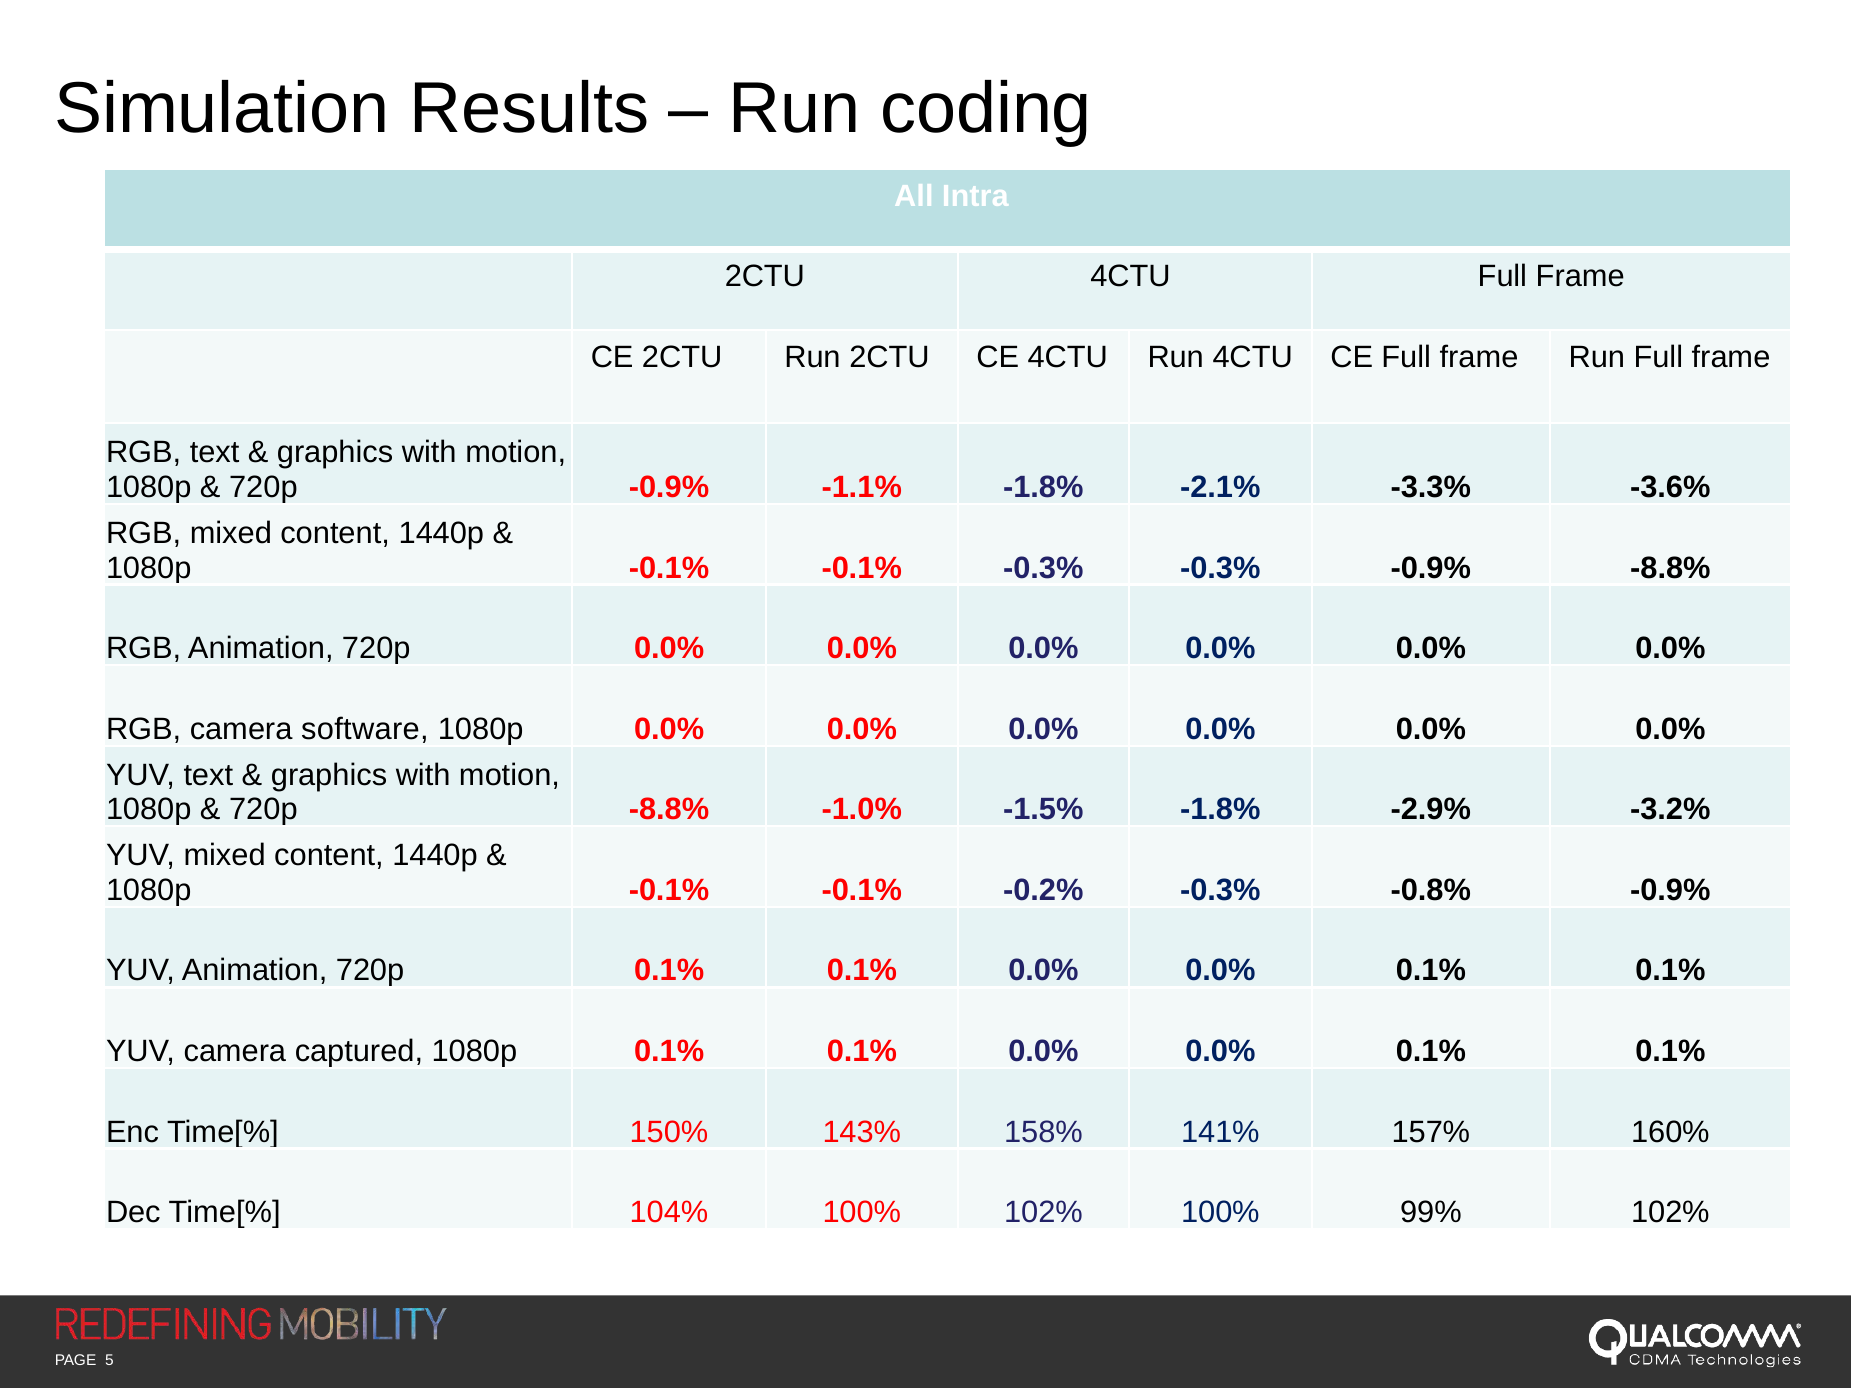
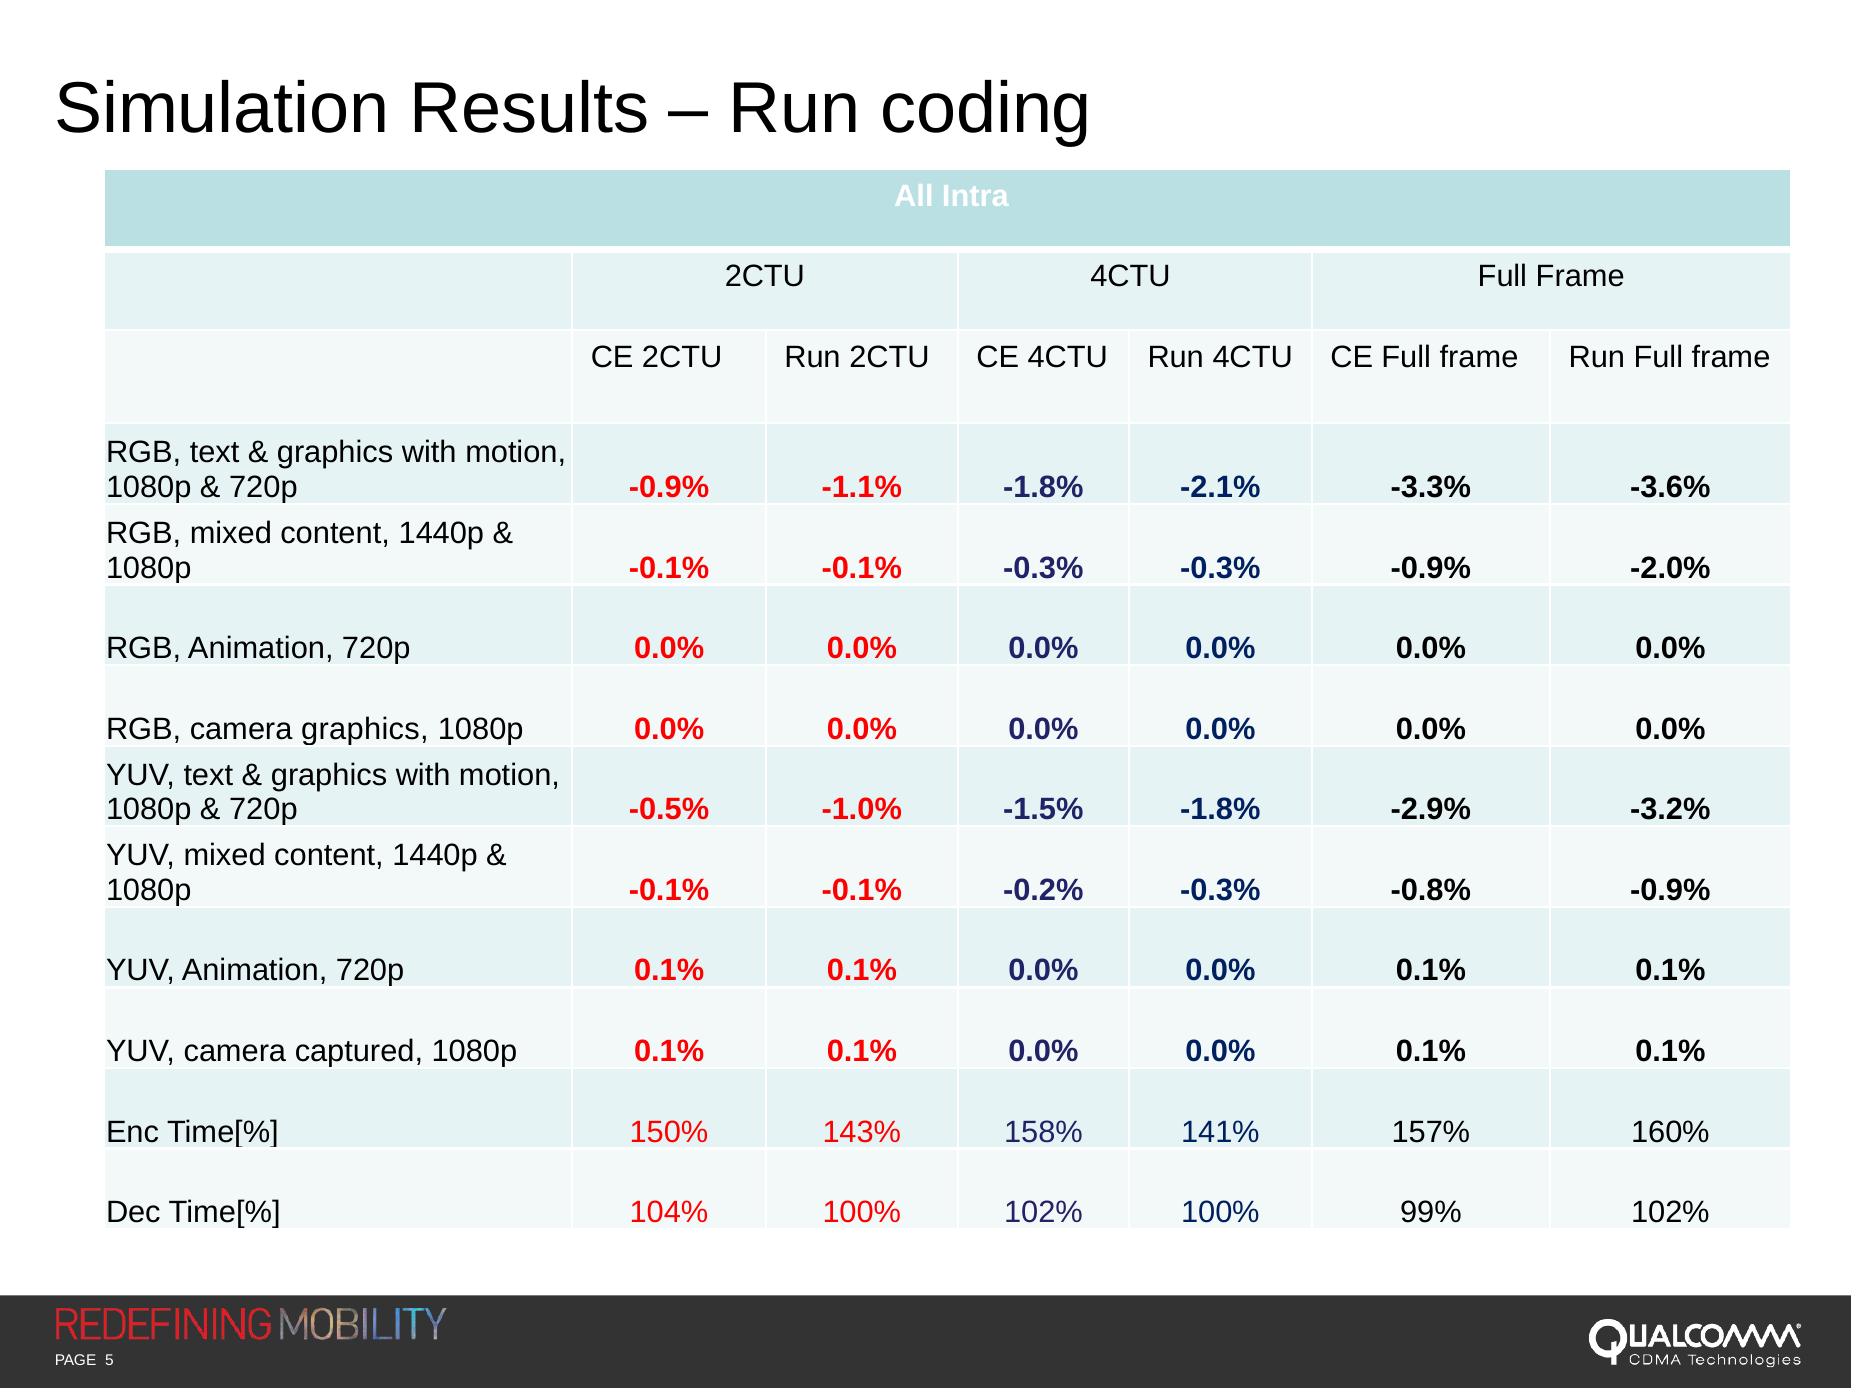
-0.9% -8.8%: -8.8% -> -2.0%
camera software: software -> graphics
720p -8.8%: -8.8% -> -0.5%
